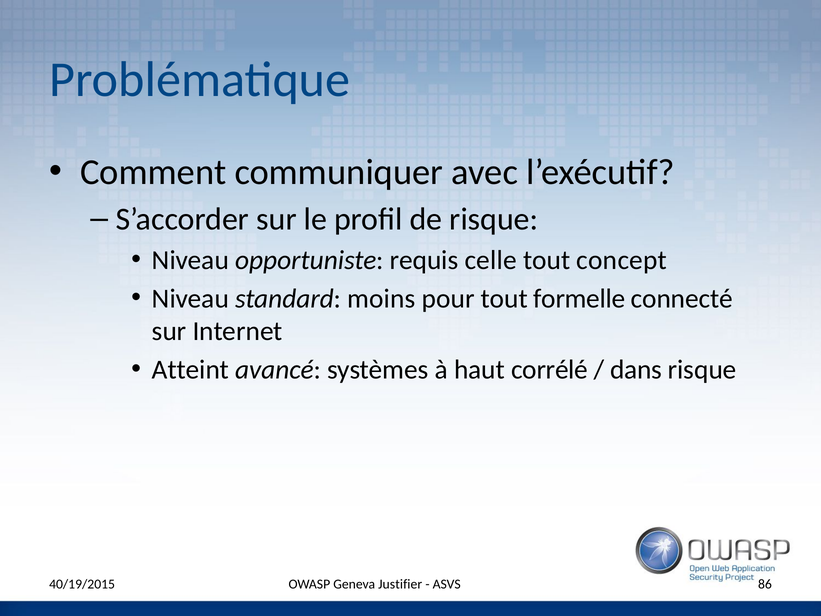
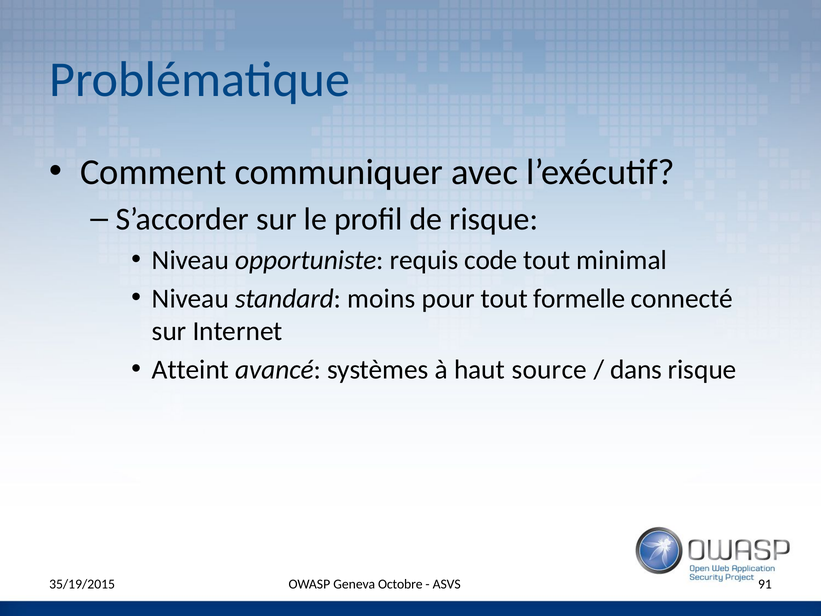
celle: celle -> code
concept: concept -> minimal
corrélé: corrélé -> source
40/19/2015: 40/19/2015 -> 35/19/2015
Justifier: Justifier -> Octobre
86: 86 -> 91
